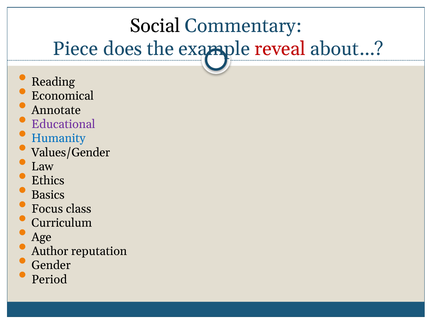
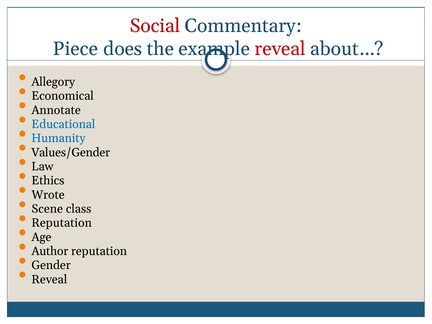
Social colour: black -> red
Reading: Reading -> Allegory
Educational colour: purple -> blue
Basics: Basics -> Wrote
Focus: Focus -> Scene
Curriculum at (62, 223): Curriculum -> Reputation
Period at (49, 279): Period -> Reveal
